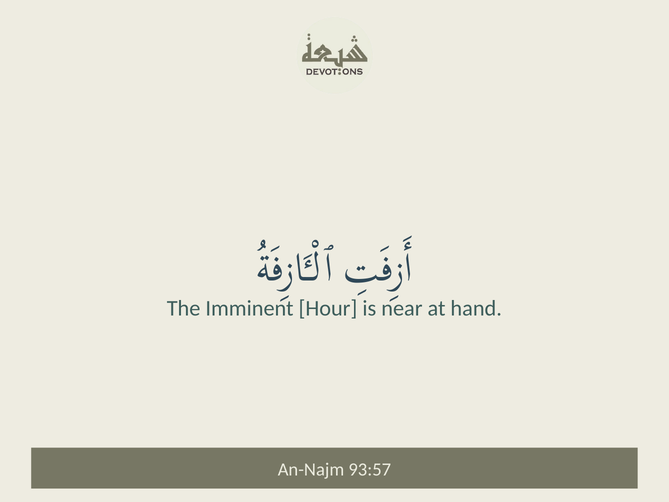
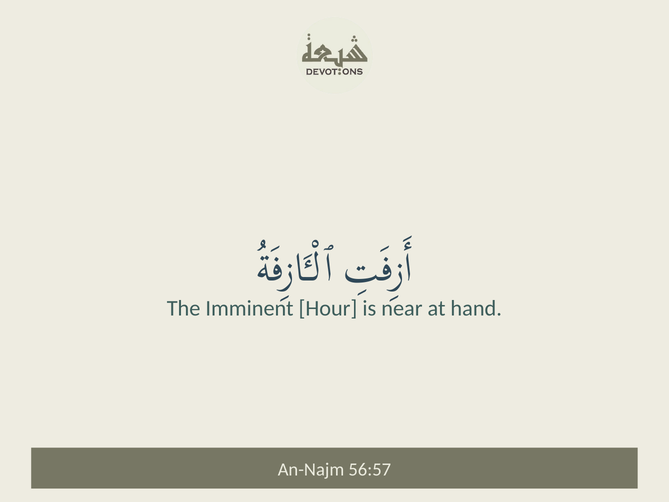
93:57: 93:57 -> 56:57
